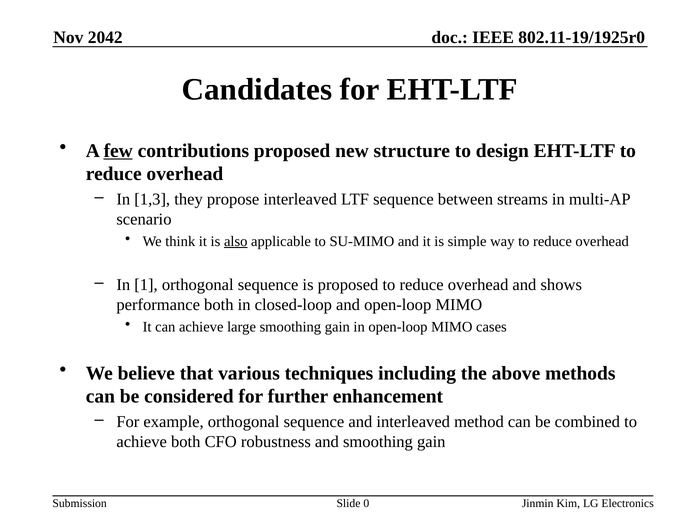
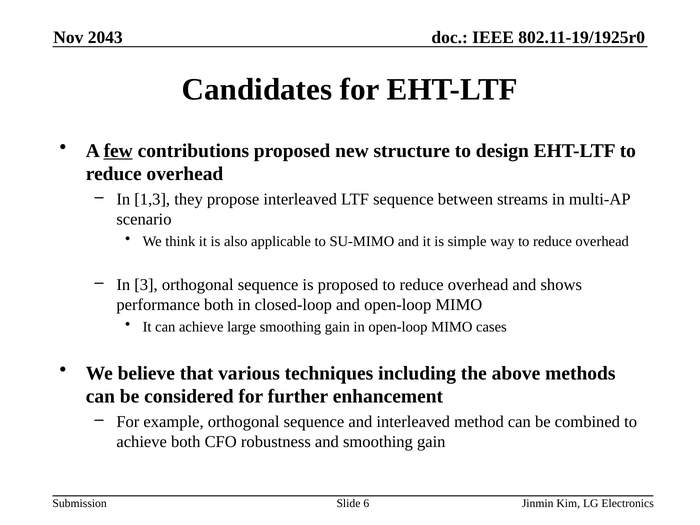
2042: 2042 -> 2043
also underline: present -> none
1: 1 -> 3
0: 0 -> 6
